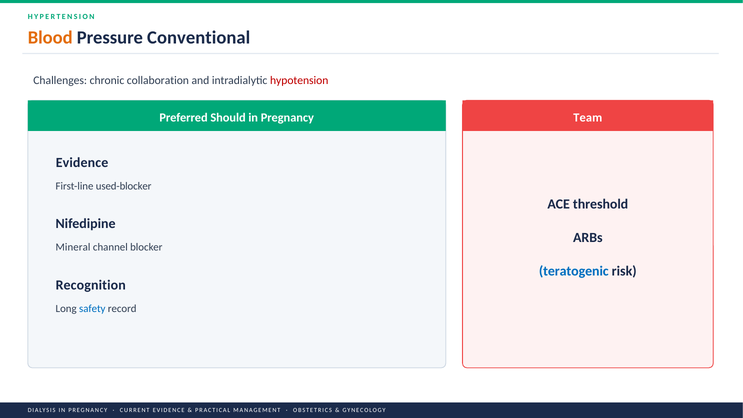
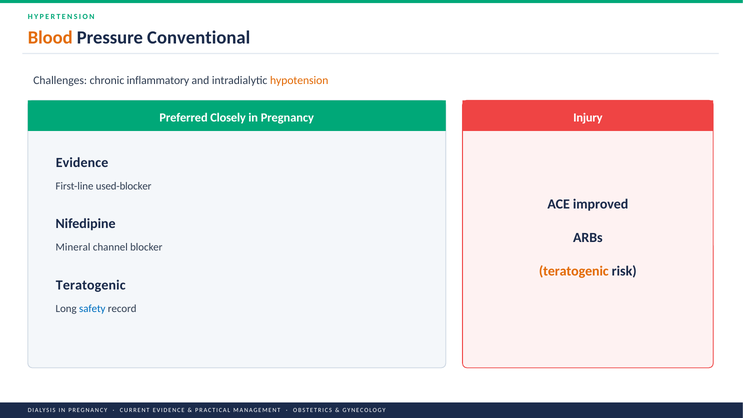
collaboration: collaboration -> inflammatory
hypotension colour: red -> orange
Should: Should -> Closely
Team: Team -> Injury
threshold: threshold -> improved
teratogenic at (574, 271) colour: blue -> orange
Recognition at (91, 285): Recognition -> Teratogenic
